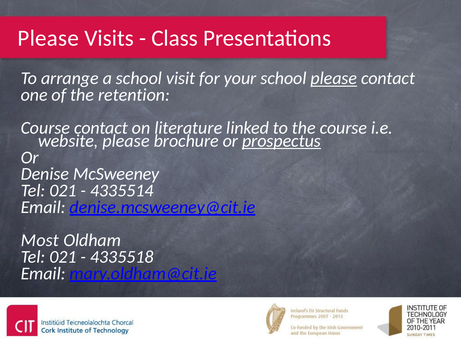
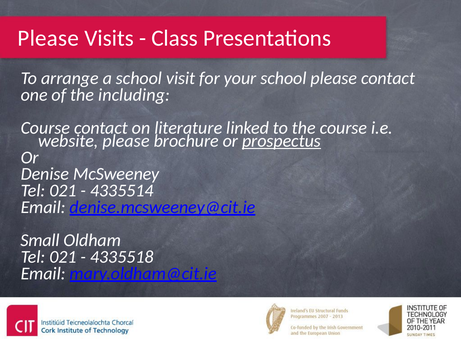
please at (334, 78) underline: present -> none
retention: retention -> including
Most: Most -> Small
